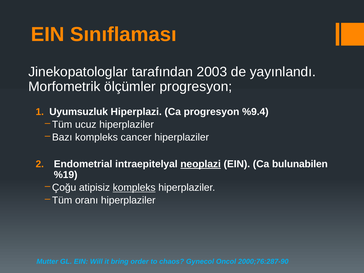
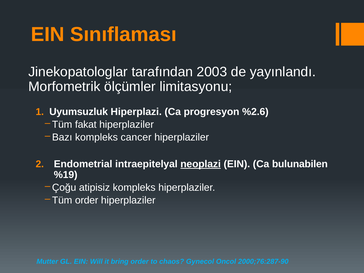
ölçümler progresyon: progresyon -> limitasyonu
%9.4: %9.4 -> %2.6
ucuz: ucuz -> fakat
kompleks at (134, 188) underline: present -> none
Tüm oranı: oranı -> order
